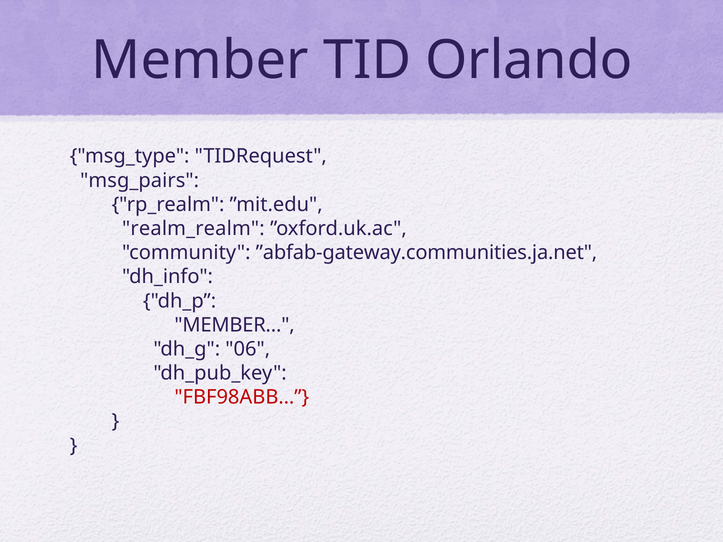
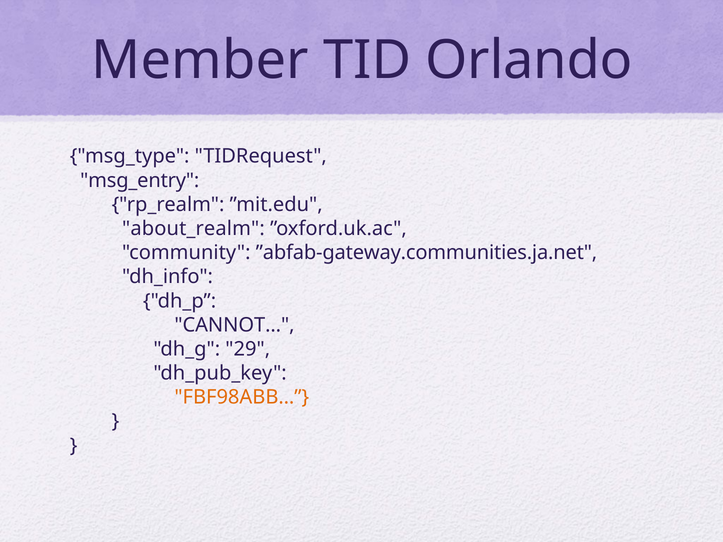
msg_pairs: msg_pairs -> msg_entry
realm_realm: realm_realm -> about_realm
MEMBER…: MEMBER… -> CANNOT…
06: 06 -> 29
FBF98ABB… colour: red -> orange
